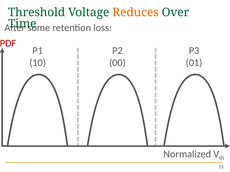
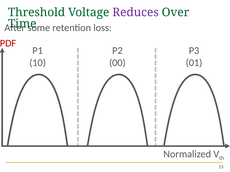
Reduces colour: orange -> purple
